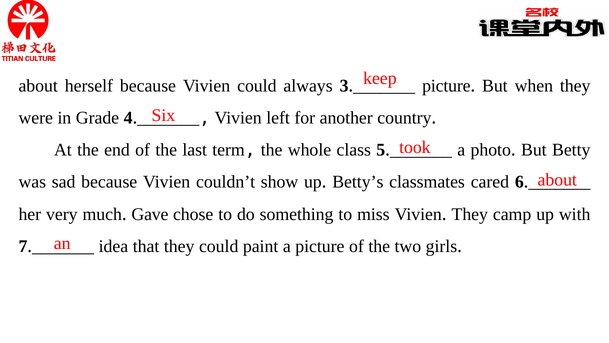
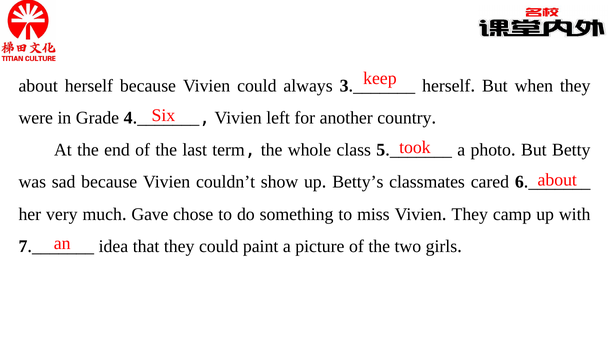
picture at (446, 86): picture -> herself
